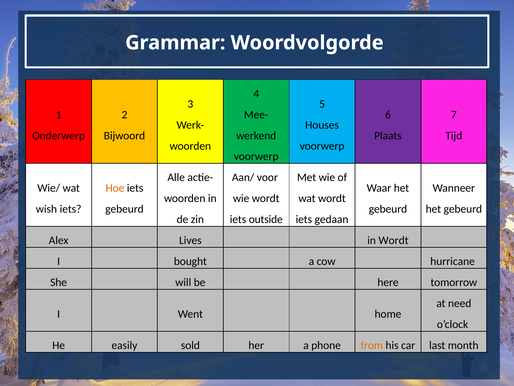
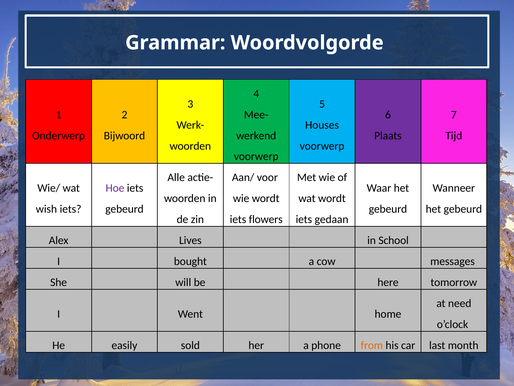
Hoe colour: orange -> purple
outside: outside -> flowers
in Wordt: Wordt -> School
hurricane: hurricane -> messages
